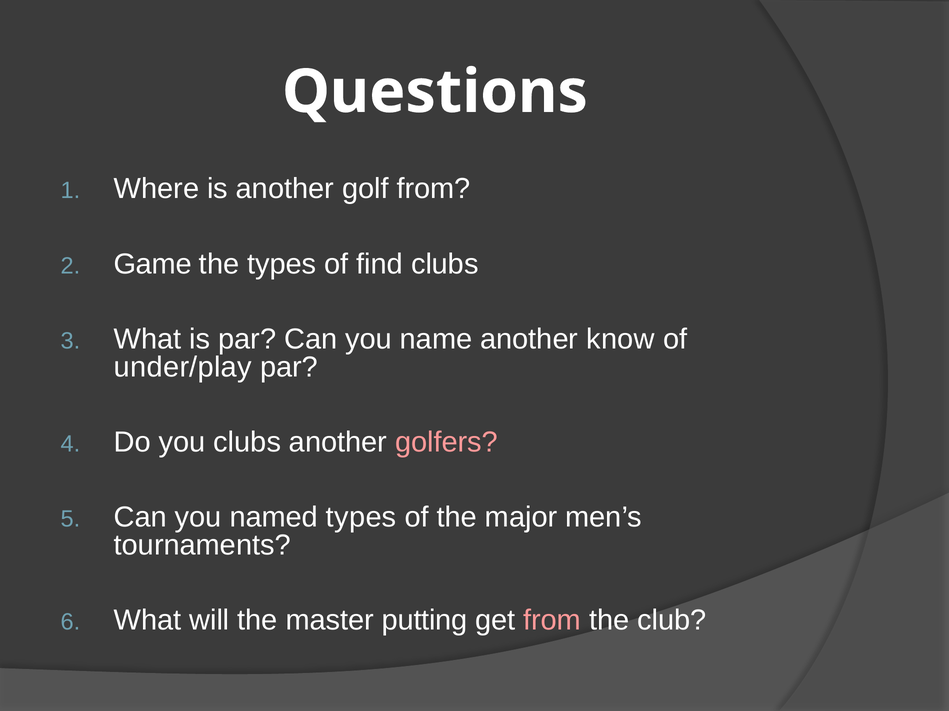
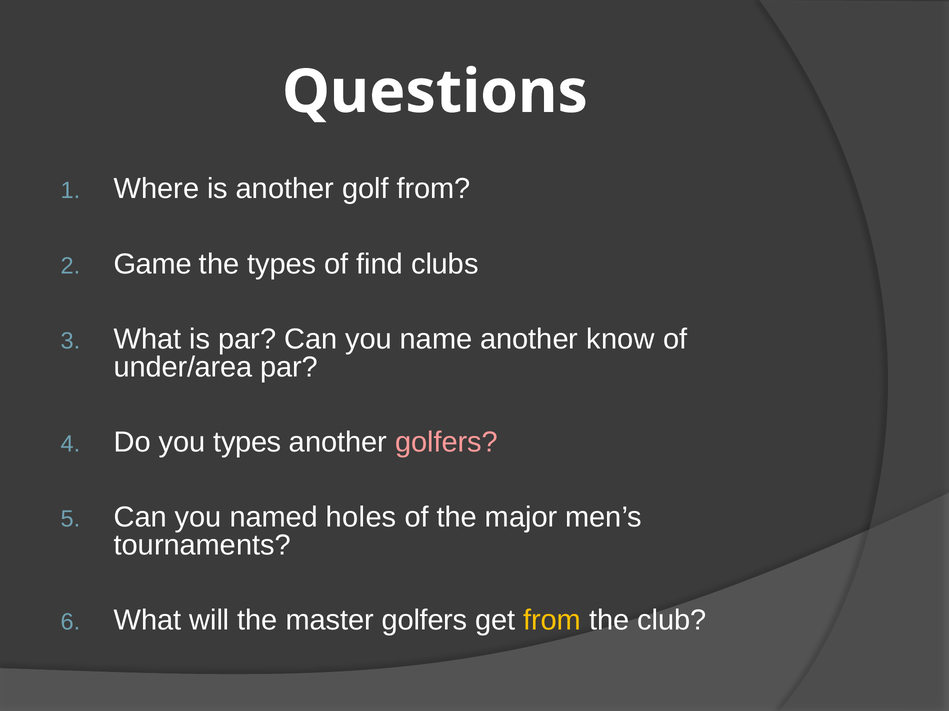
under/play: under/play -> under/area
you clubs: clubs -> types
named types: types -> holes
master putting: putting -> golfers
from at (552, 621) colour: pink -> yellow
